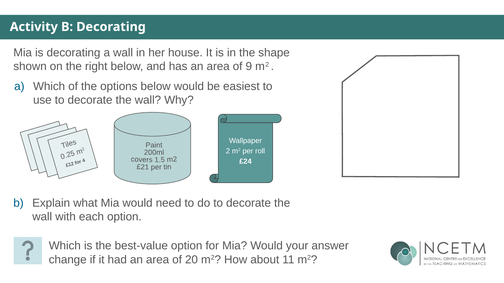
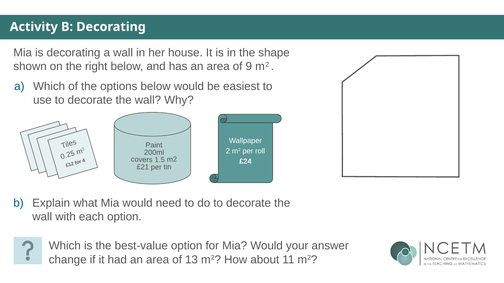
20: 20 -> 13
